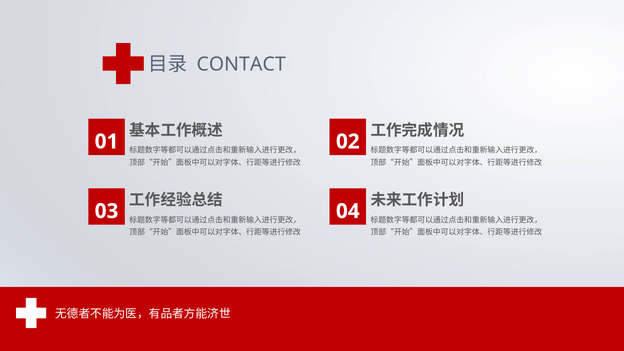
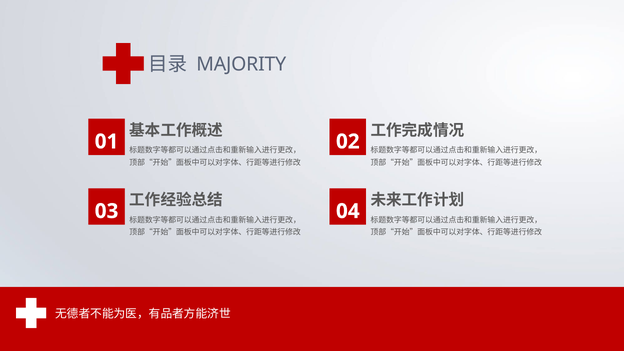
CONTACT: CONTACT -> MAJORITY
